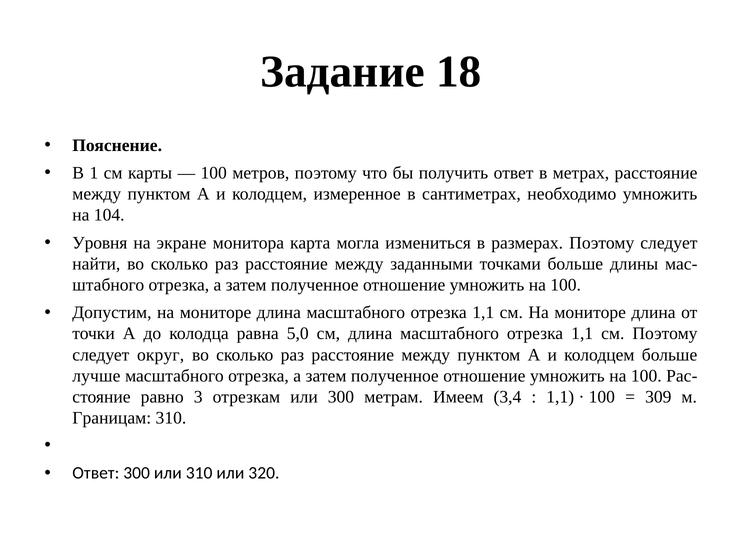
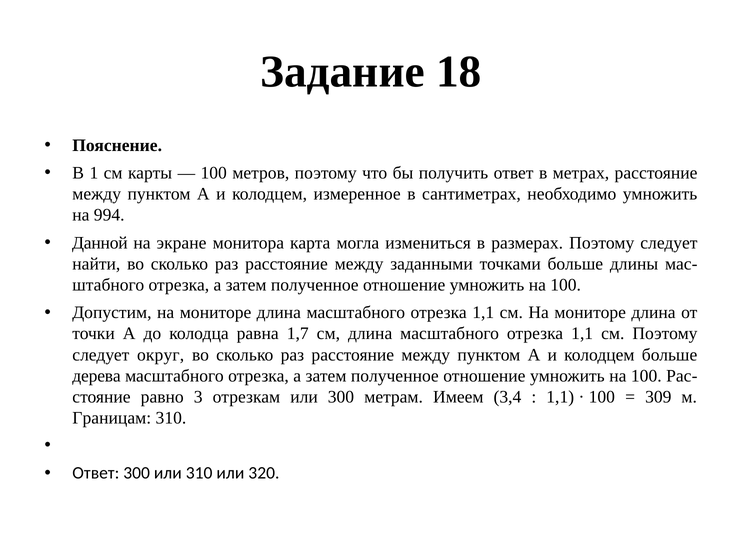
104: 104 -> 994
Уровня: Уровня -> Данной
5,0: 5,0 -> 1,7
лучше: лучше -> дерева
